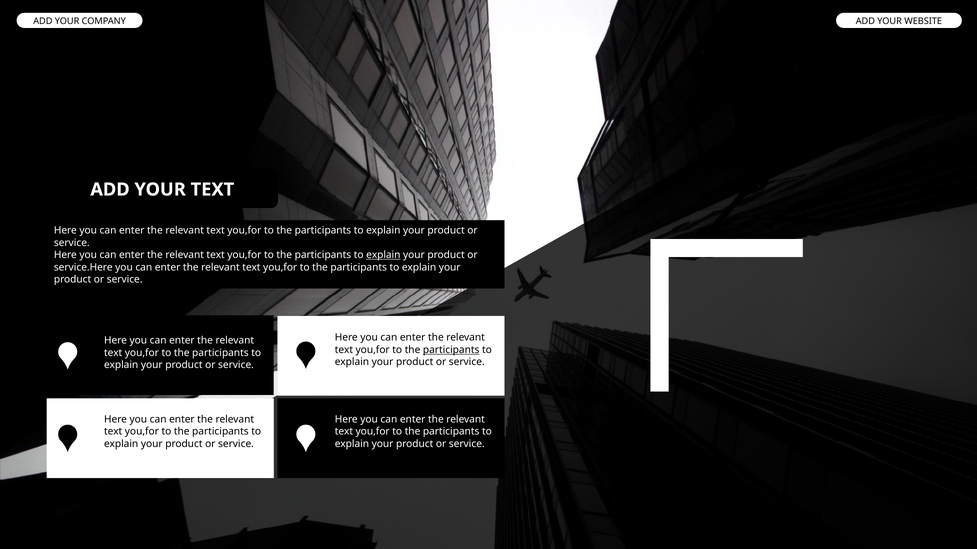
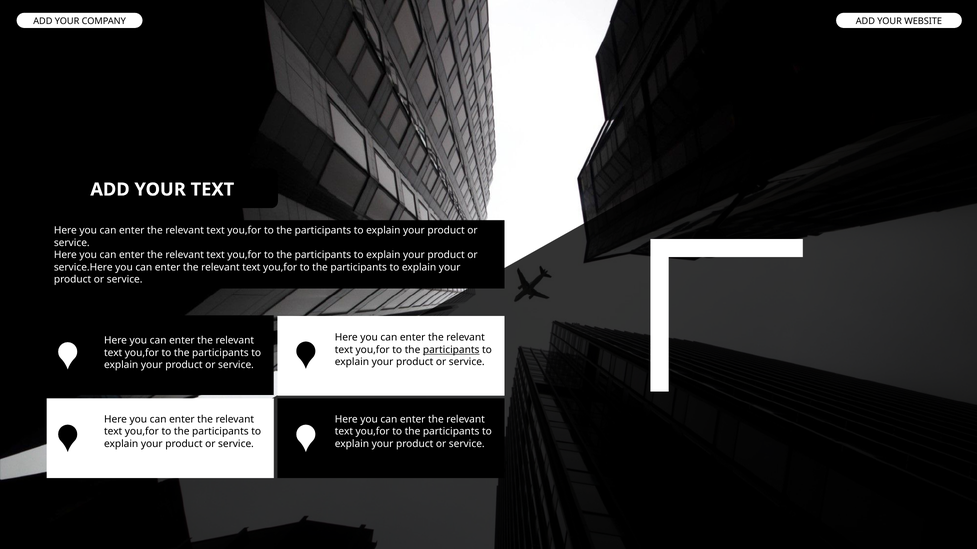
explain at (383, 255) underline: present -> none
